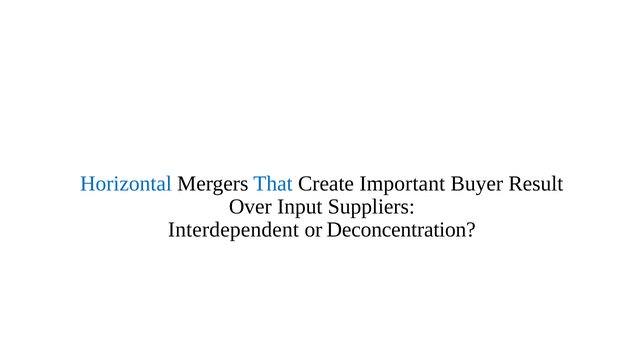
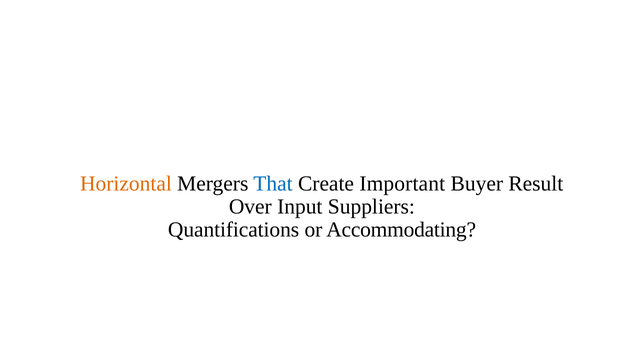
Horizontal colour: blue -> orange
Interdependent: Interdependent -> Quantifications
Deconcentration: Deconcentration -> Accommodating
